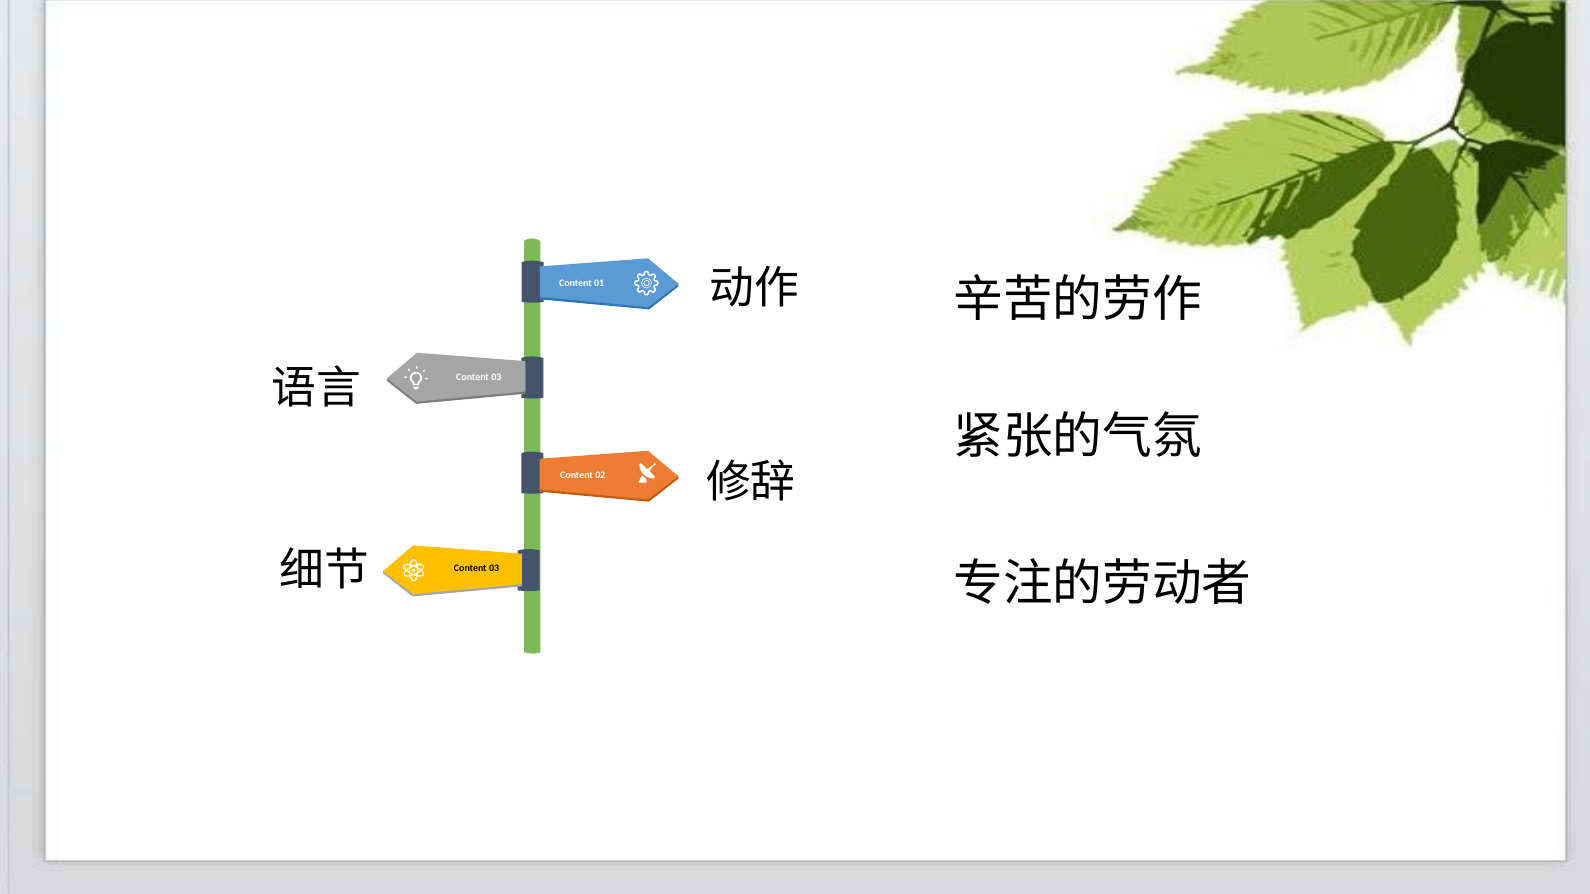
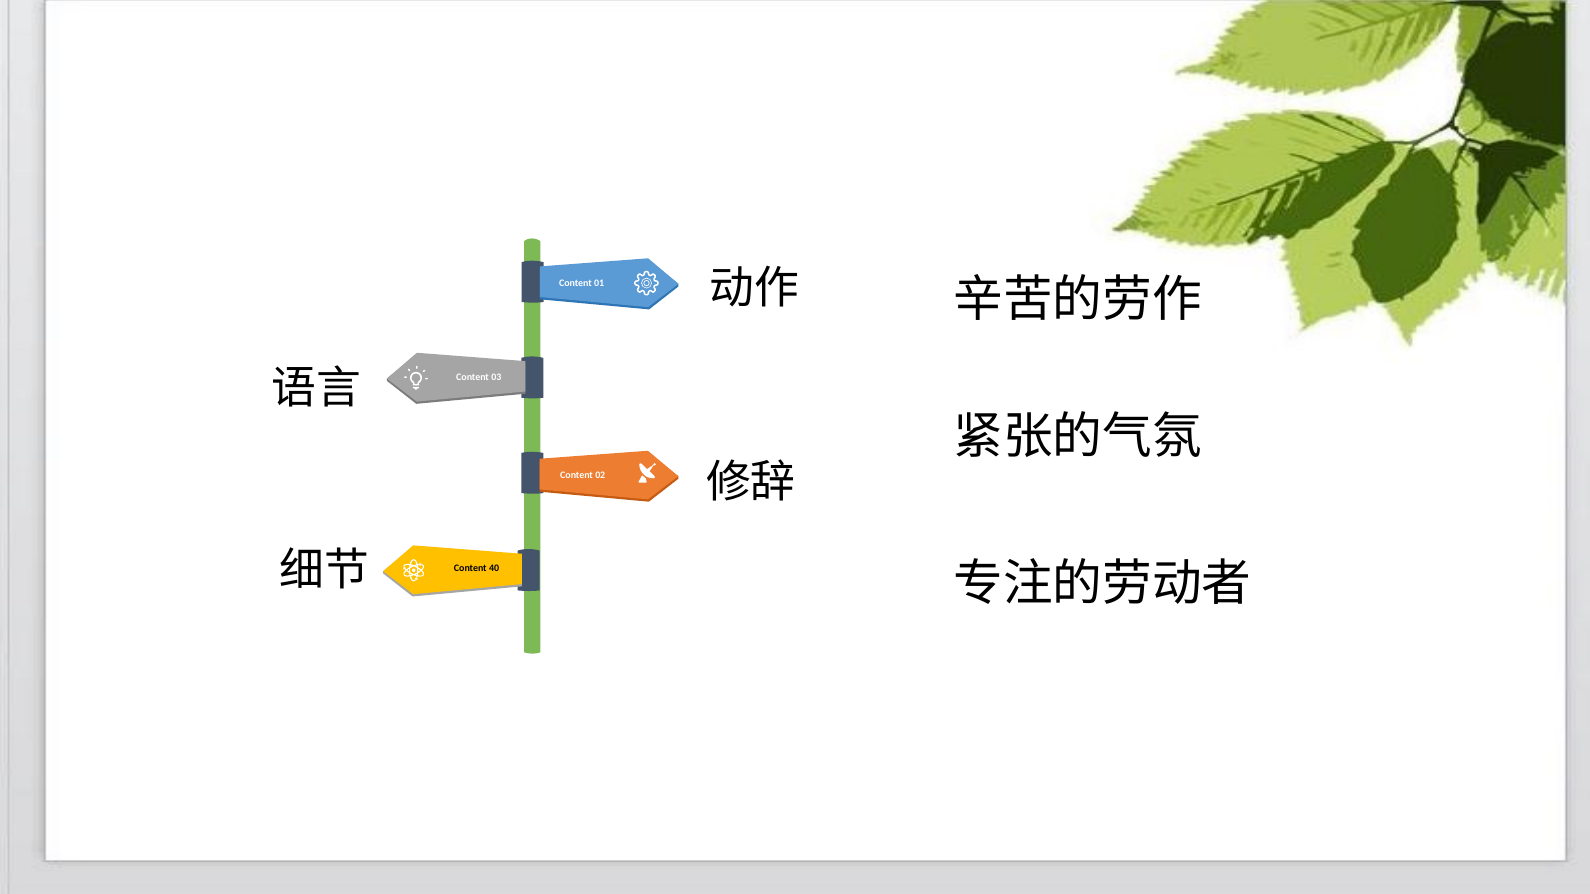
03 at (494, 569): 03 -> 40
